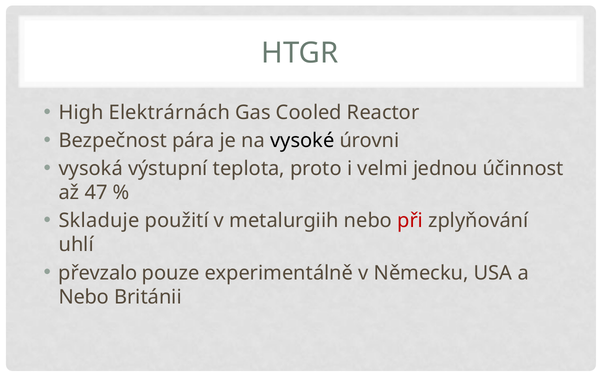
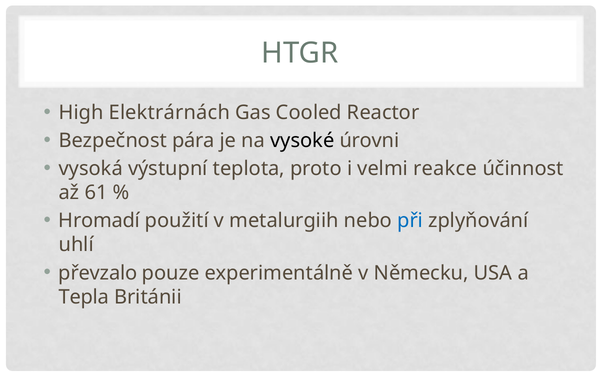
jednou: jednou -> reakce
47: 47 -> 61
Skladuje: Skladuje -> Hromadí
při colour: red -> blue
Nebo at (84, 297): Nebo -> Tepla
